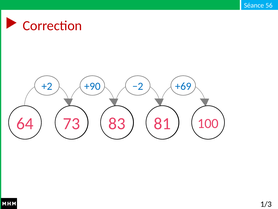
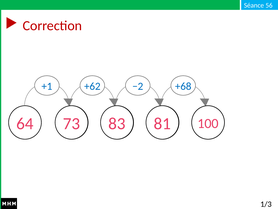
+2: +2 -> +1
+90: +90 -> +62
+69: +69 -> +68
